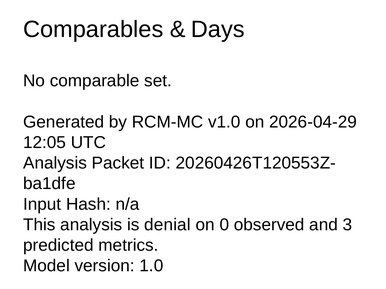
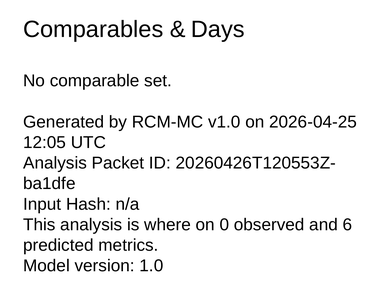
2026-04-29: 2026-04-29 -> 2026-04-25
denial: denial -> where
3: 3 -> 6
